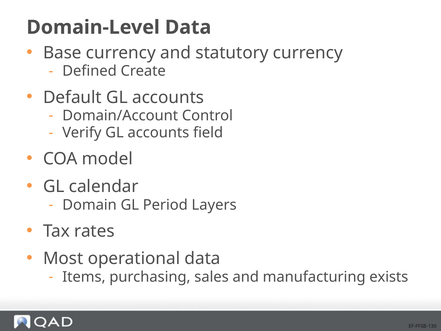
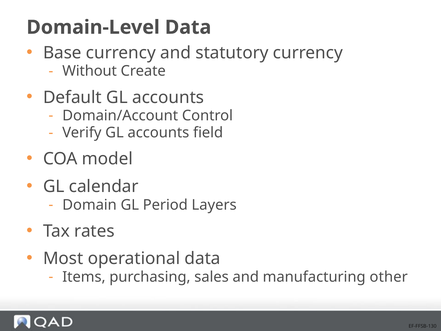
Defined: Defined -> Without
exists: exists -> other
